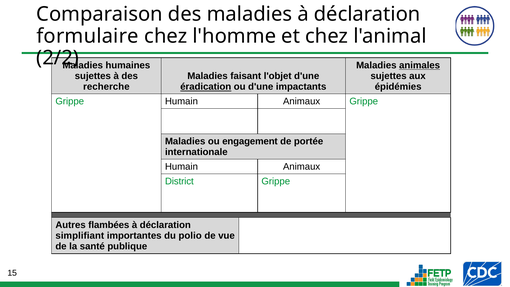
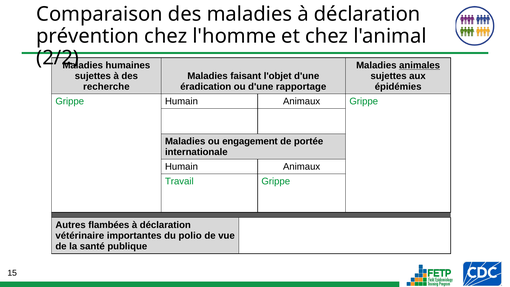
formulaire: formulaire -> prévention
éradication underline: present -> none
impactants: impactants -> rapportage
District: District -> Travail
simplifiant: simplifiant -> vétérinaire
